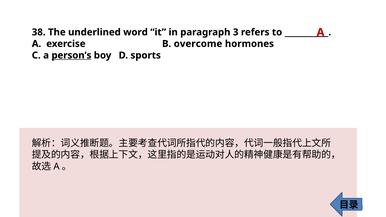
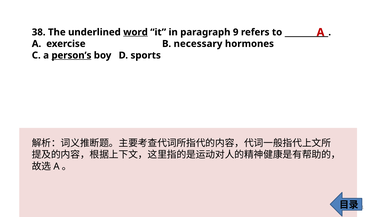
word underline: none -> present
3: 3 -> 9
overcome: overcome -> necessary
